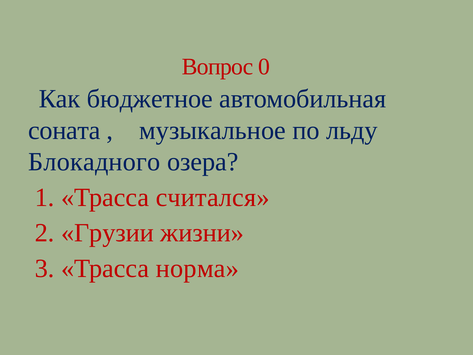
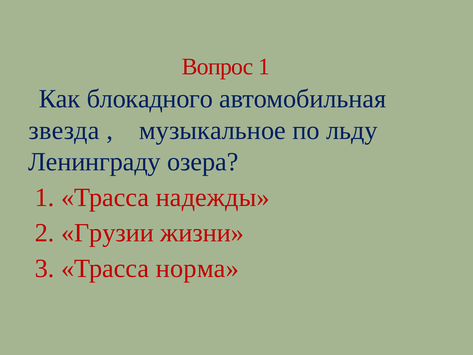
Вопрос 0: 0 -> 1
бюджетное: бюджетное -> блокадного
соната: соната -> звезда
Блокадного: Блокадного -> Ленинграду
считался: считался -> надежды
